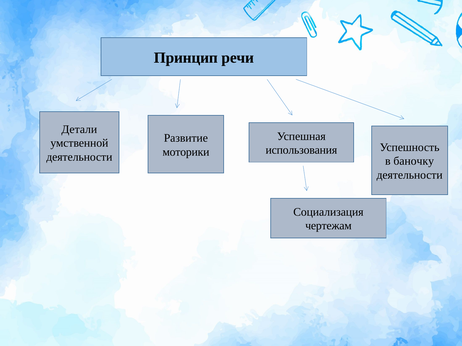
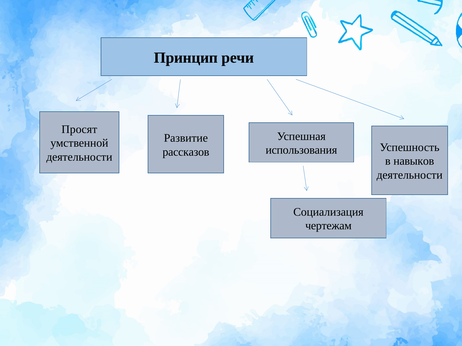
Детали: Детали -> Просят
моторики: моторики -> рассказов
баночку: баночку -> навыков
